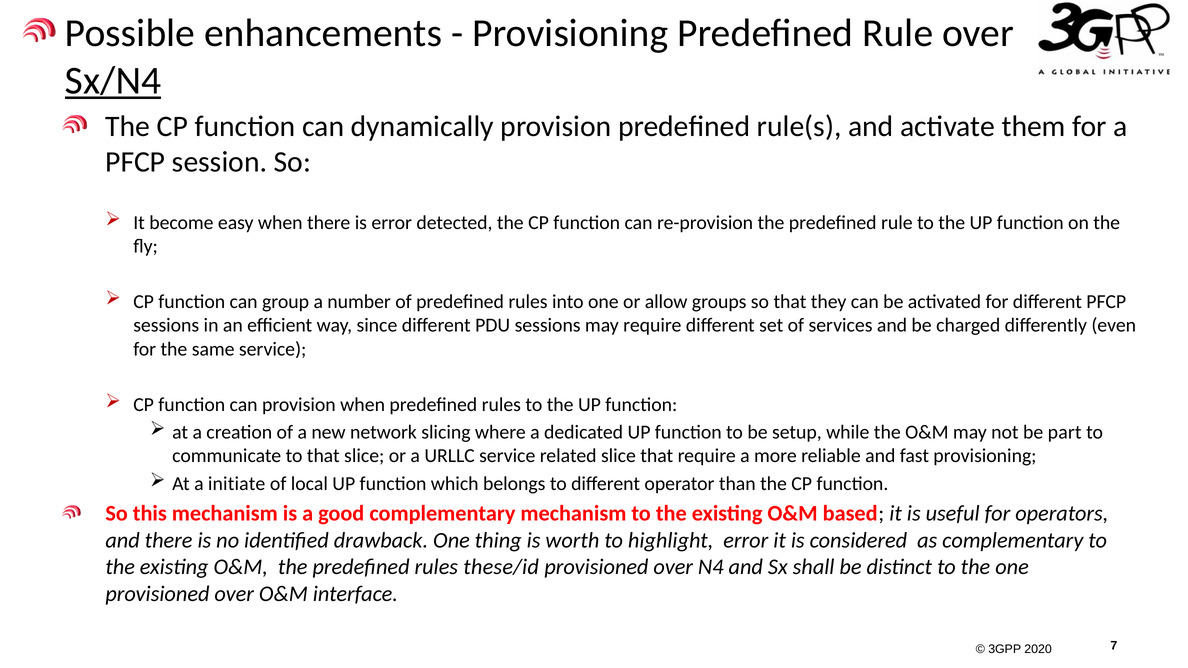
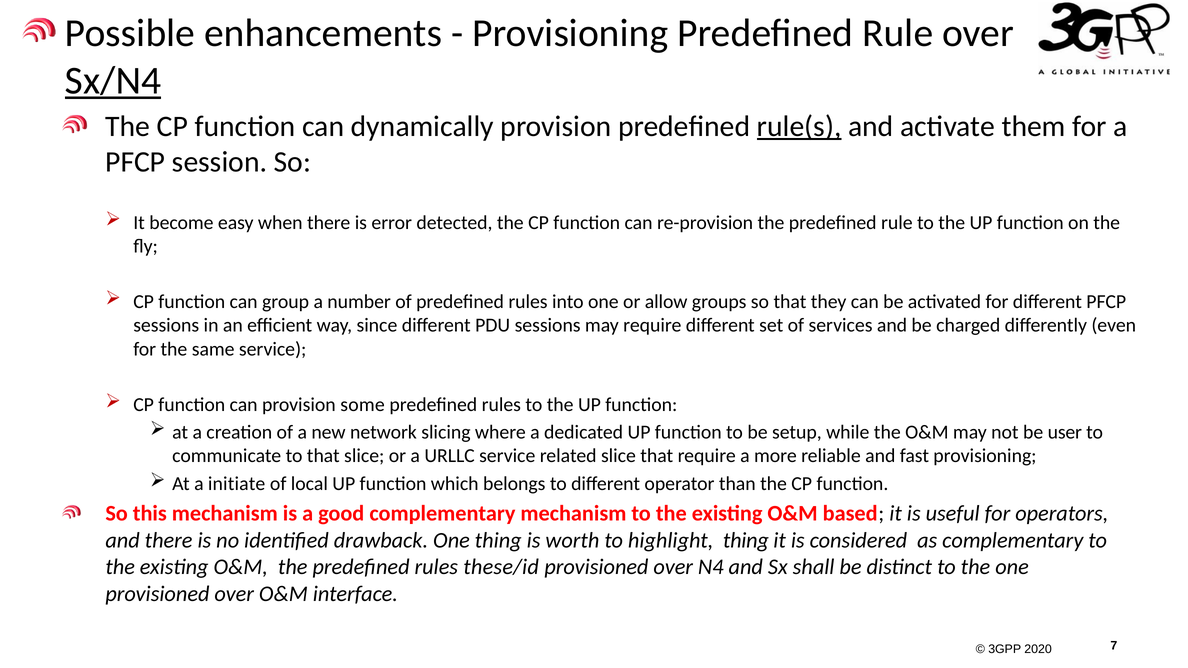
rule(s underline: none -> present
provision when: when -> some
part: part -> user
highlight error: error -> thing
